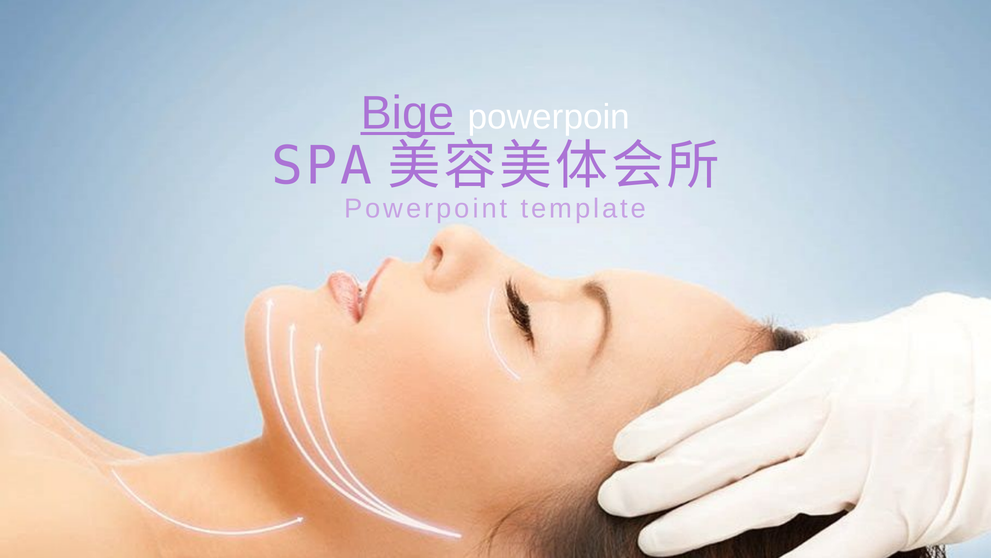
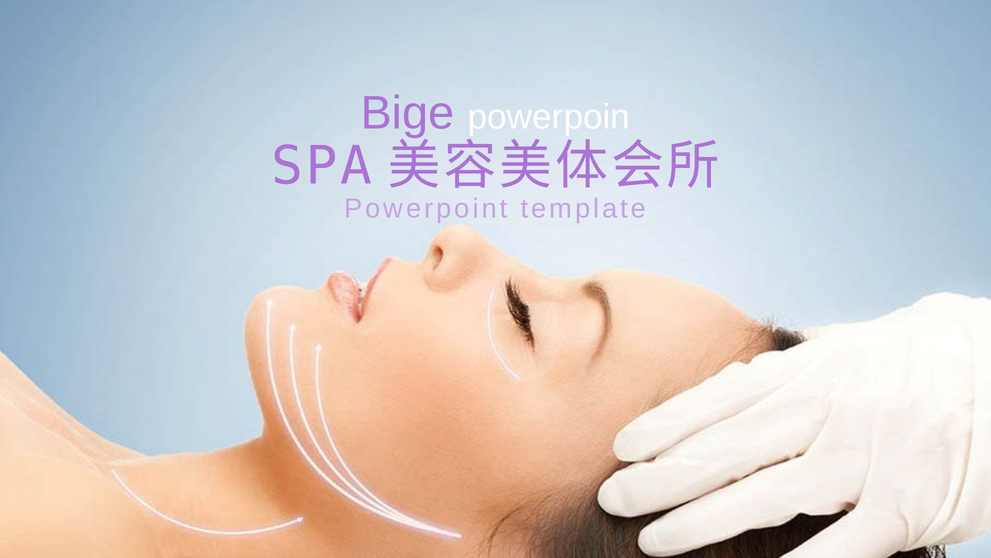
Bige underline: present -> none
